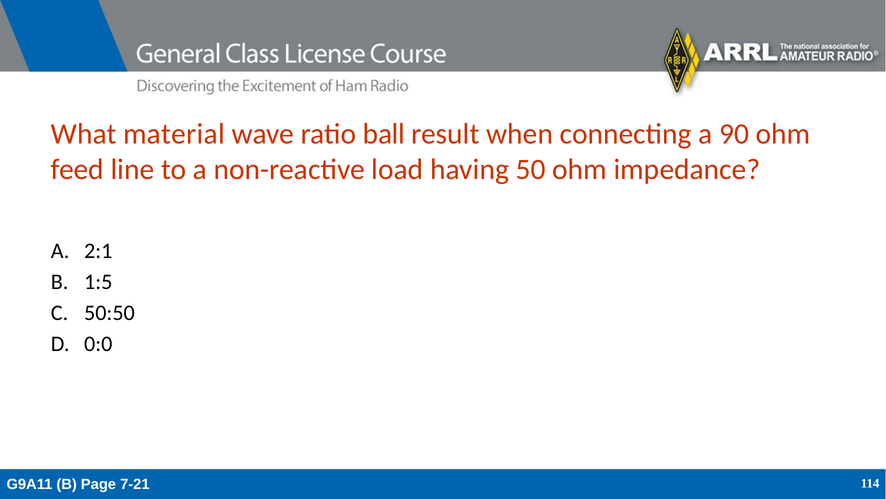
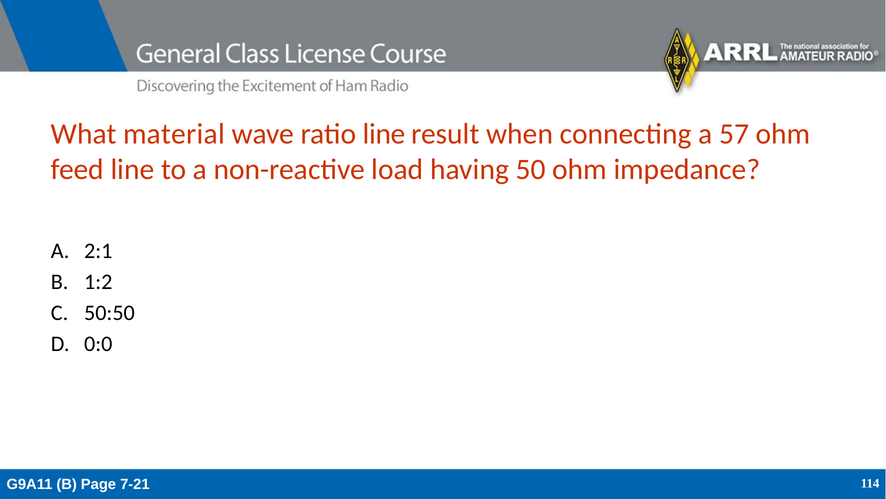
ratio ball: ball -> line
90: 90 -> 57
1:5: 1:5 -> 1:2
